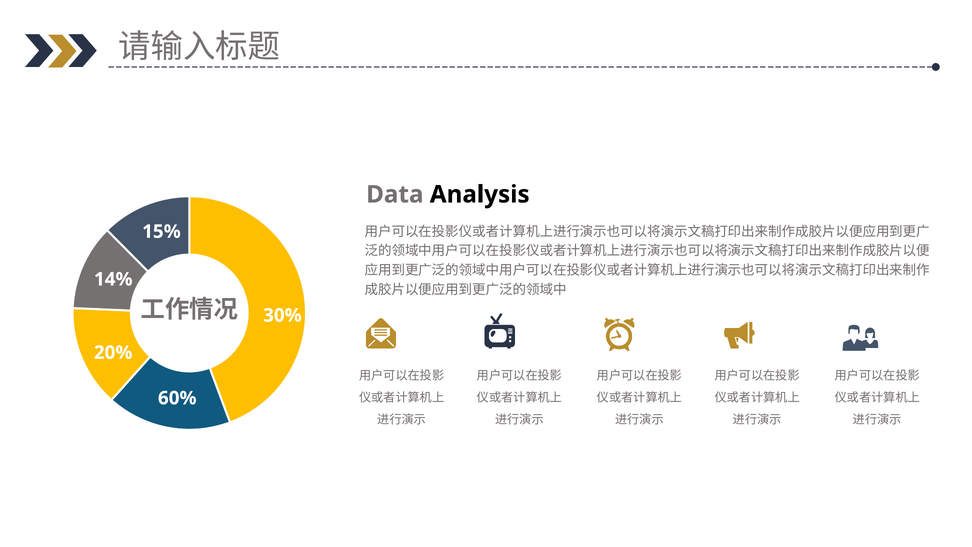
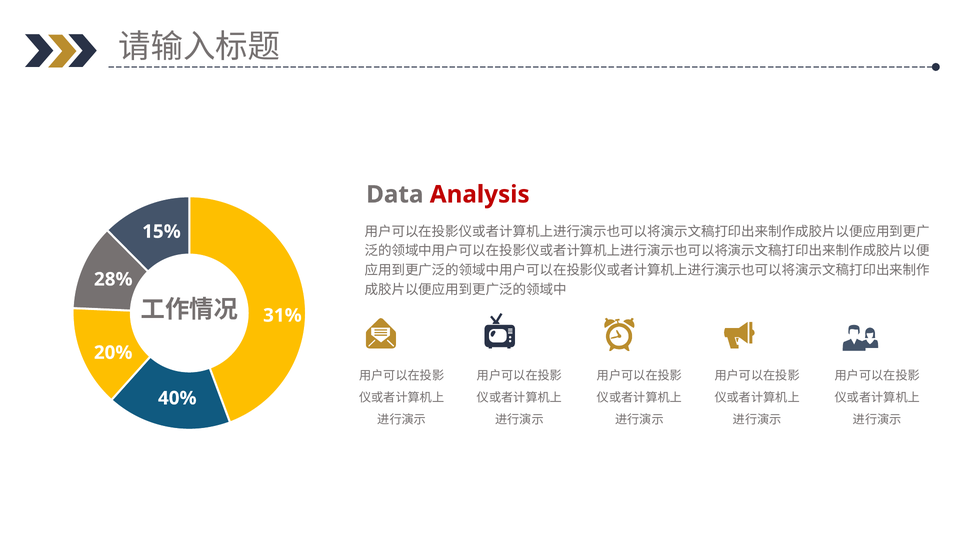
Analysis colour: black -> red
14%: 14% -> 28%
30%: 30% -> 31%
60%: 60% -> 40%
